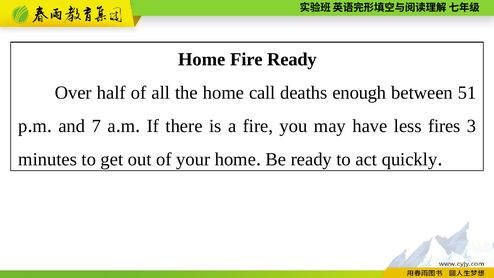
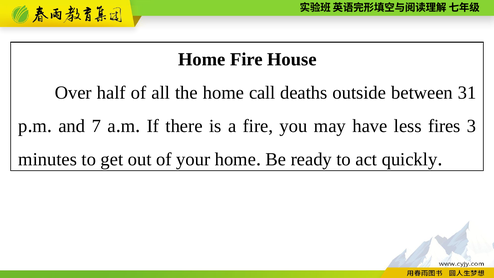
Fire Ready: Ready -> House
enough: enough -> outside
51: 51 -> 31
